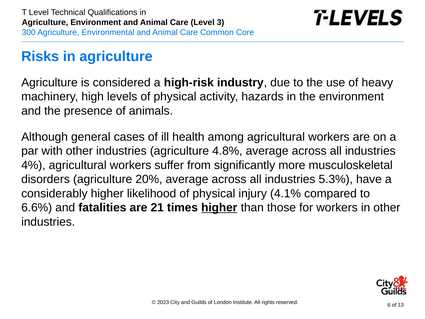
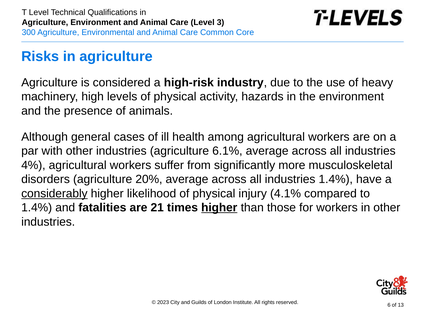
4.8%: 4.8% -> 6.1%
industries 5.3%: 5.3% -> 1.4%
considerably underline: none -> present
6.6% at (37, 208): 6.6% -> 1.4%
